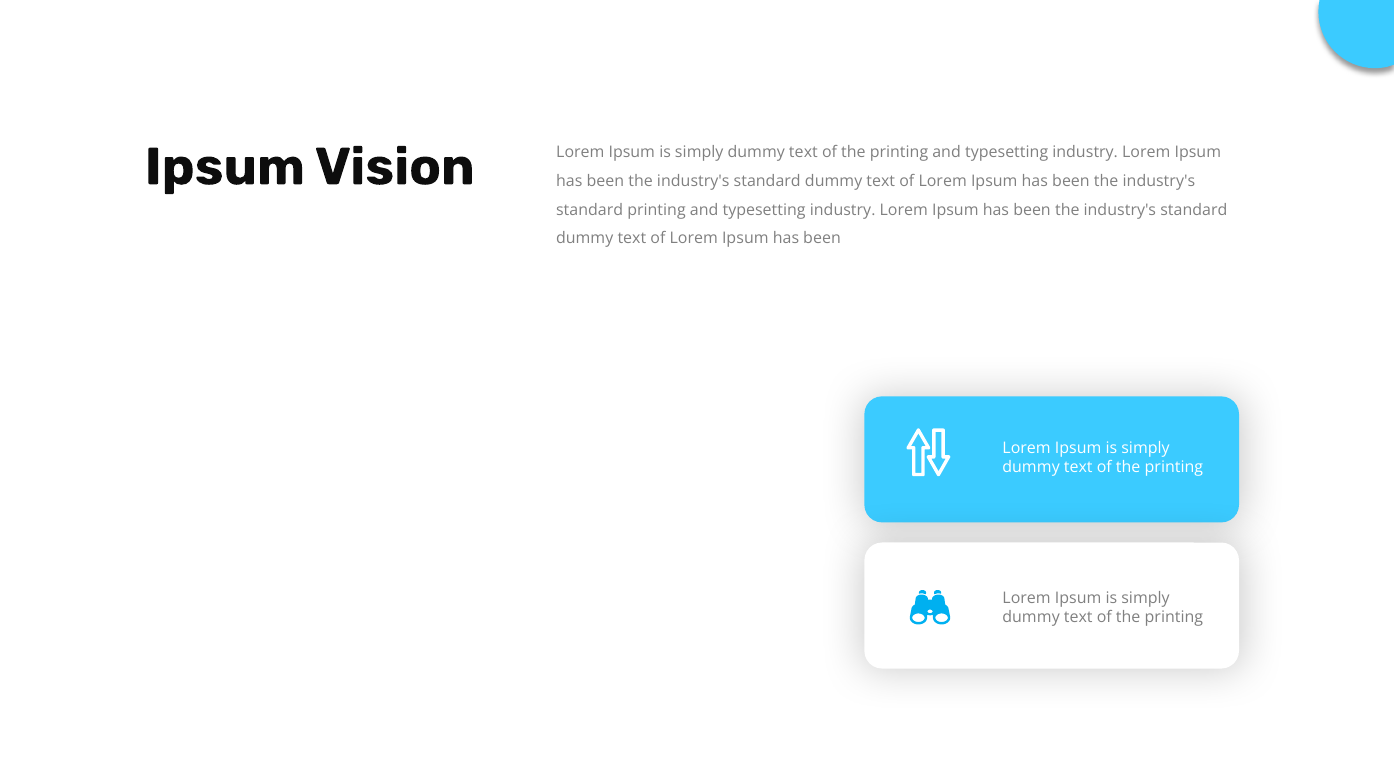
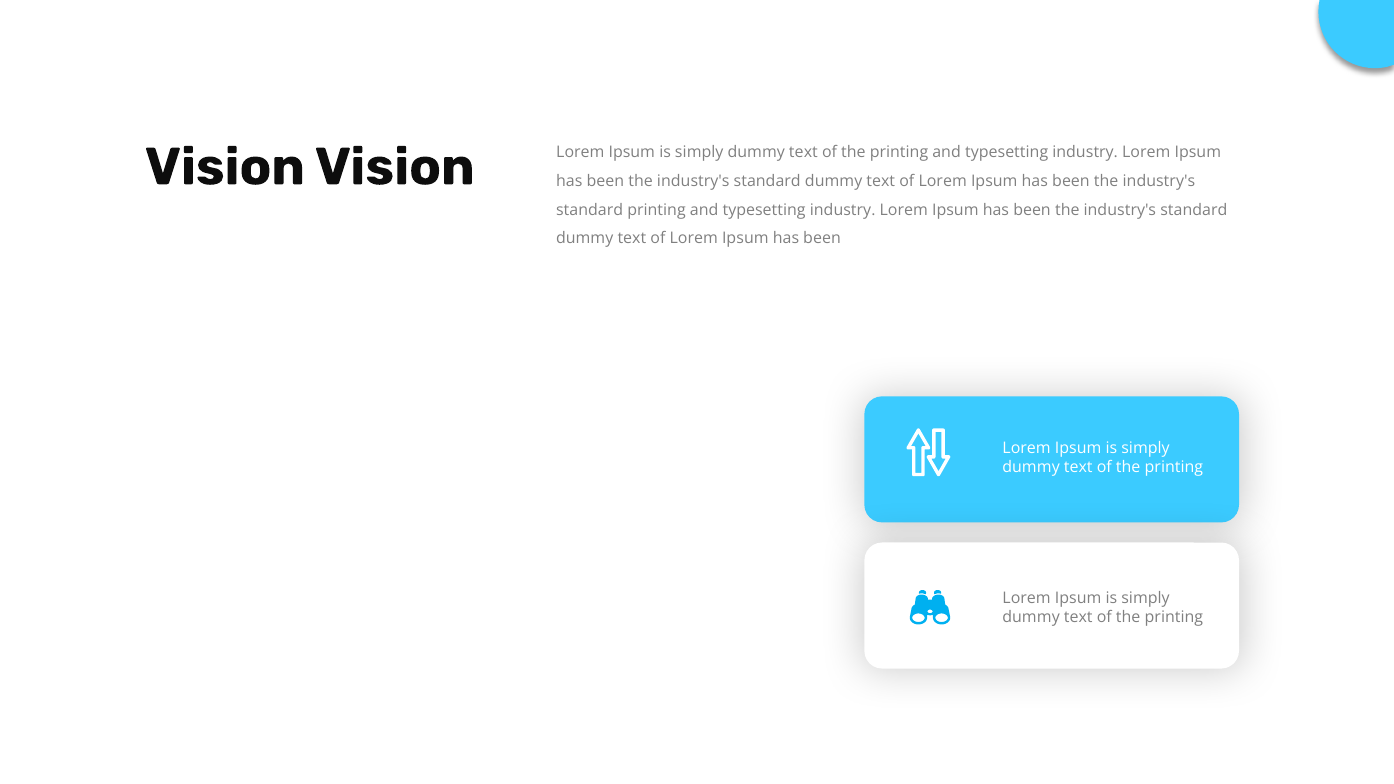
Ipsum at (225, 167): Ipsum -> Vision
